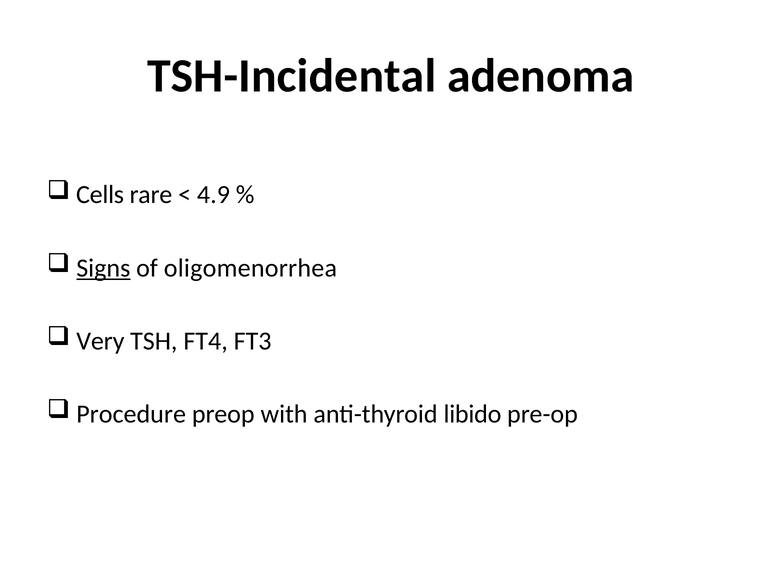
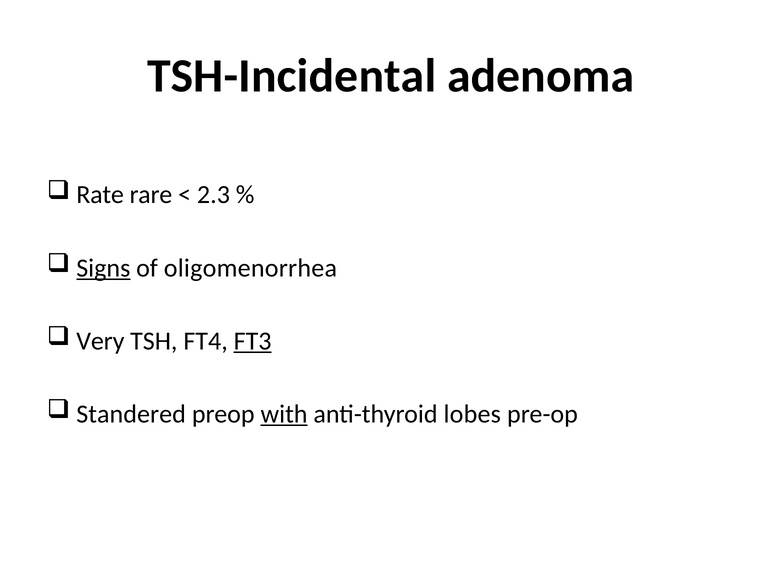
Cells: Cells -> Rate
4.9: 4.9 -> 2.3
FT3 underline: none -> present
Procedure: Procedure -> Standered
with underline: none -> present
libido: libido -> lobes
